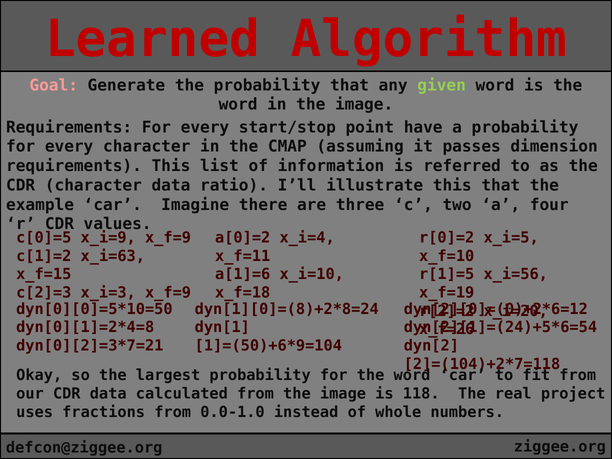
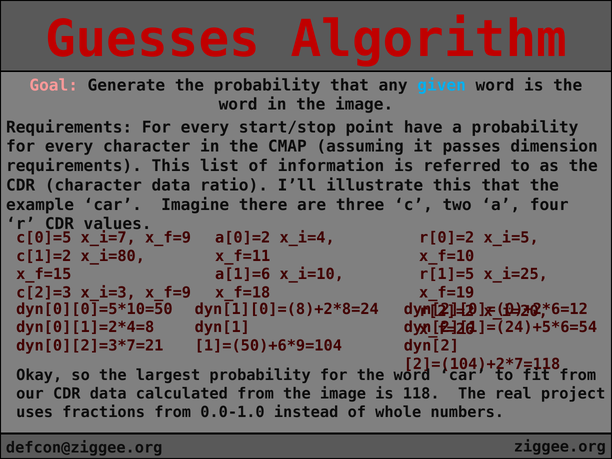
Learned: Learned -> Guesses
given colour: light green -> light blue
x_i=9: x_i=9 -> x_i=7
x_i=63: x_i=63 -> x_i=80
x_i=56: x_i=56 -> x_i=25
